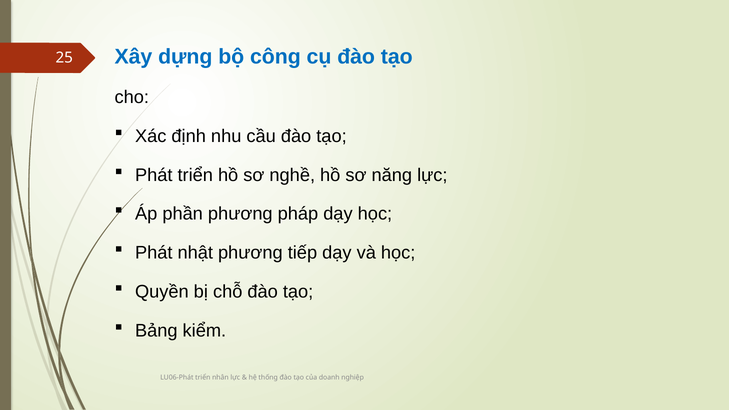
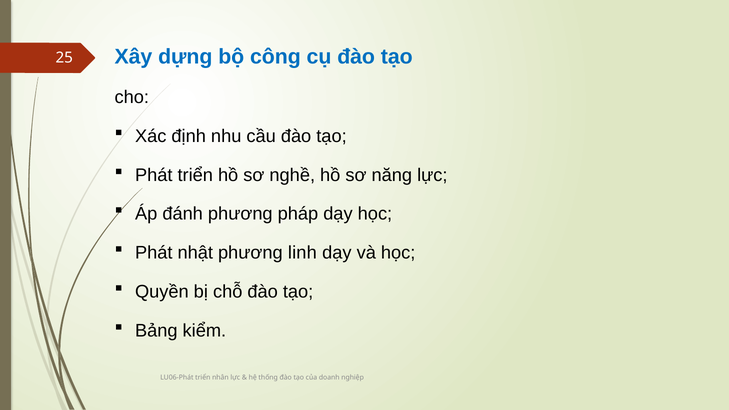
phần: phần -> đánh
tiếp: tiếp -> linh
